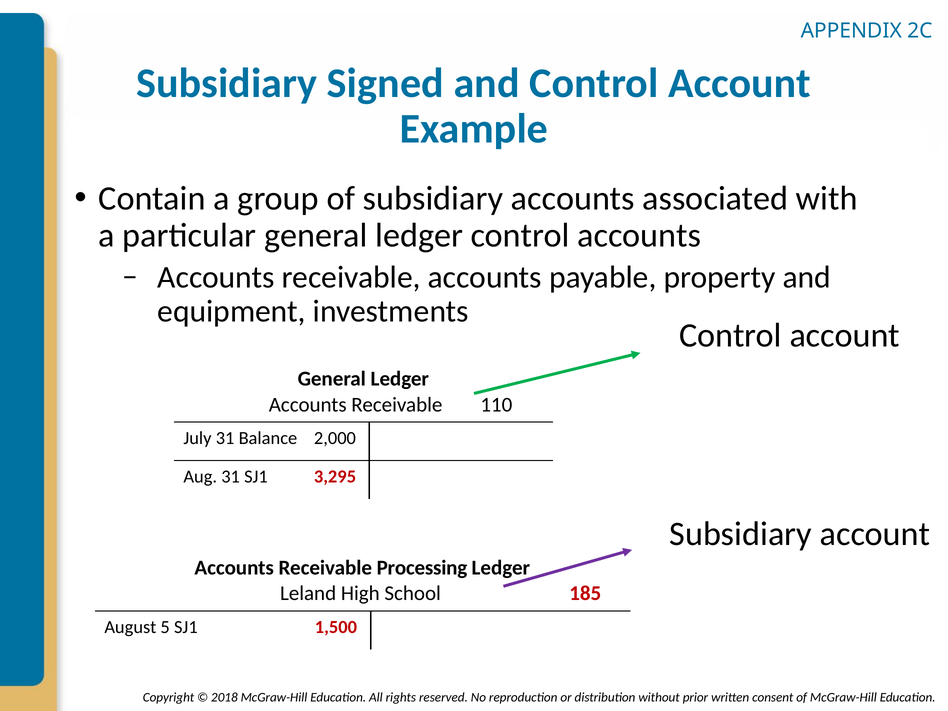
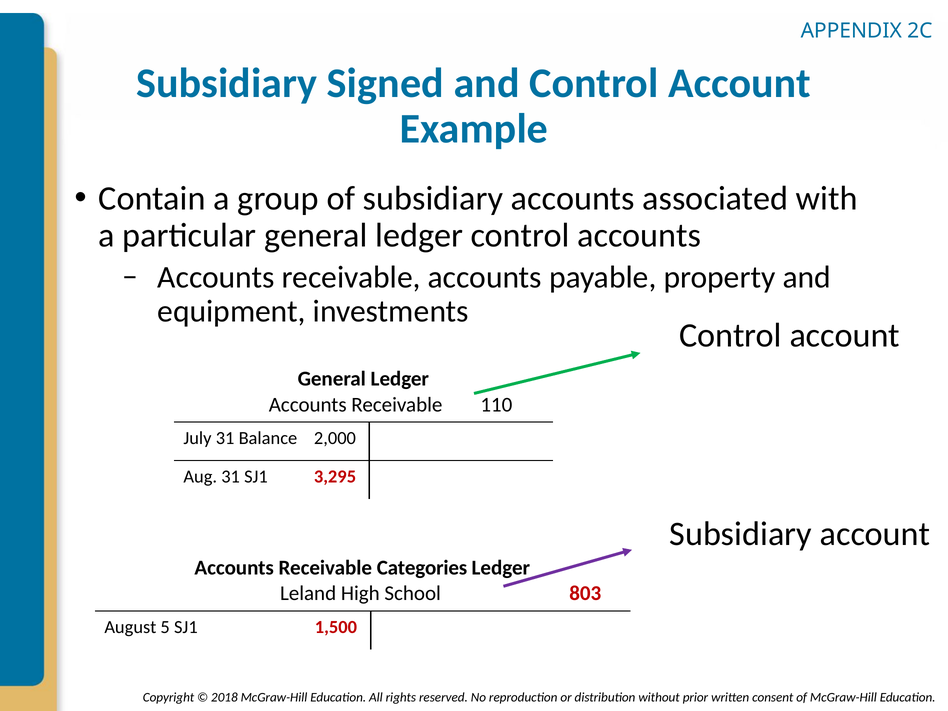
Processing: Processing -> Categories
185: 185 -> 803
